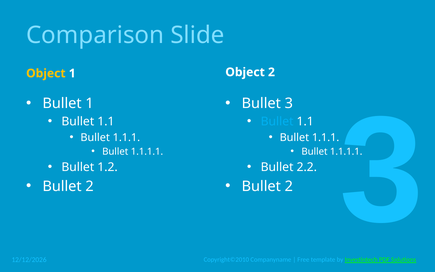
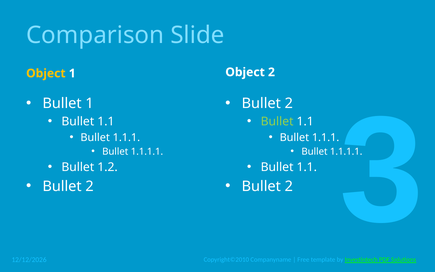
3 at (289, 103): 3 -> 2
Bullet at (277, 122) colour: light blue -> light green
2.2 at (307, 167): 2.2 -> 1.1
